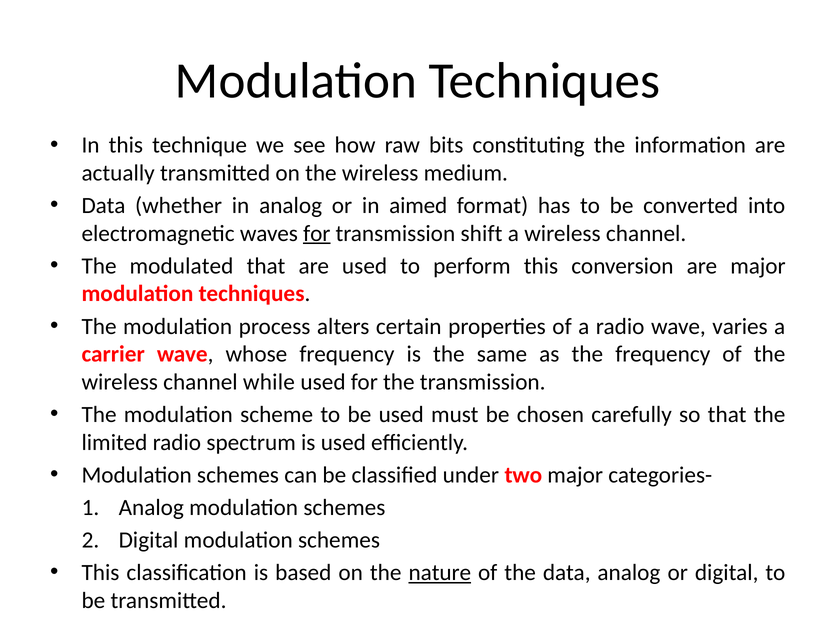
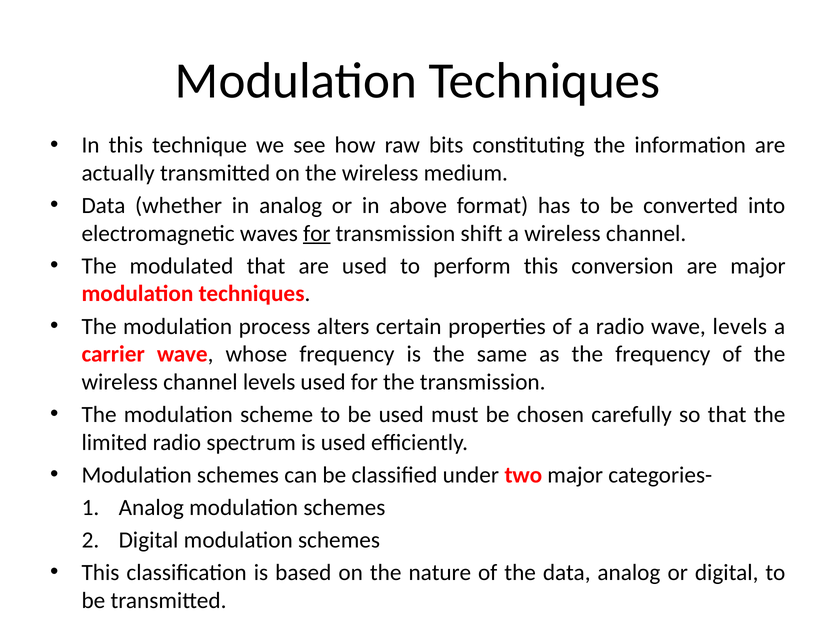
aimed: aimed -> above
wave varies: varies -> levels
channel while: while -> levels
nature underline: present -> none
